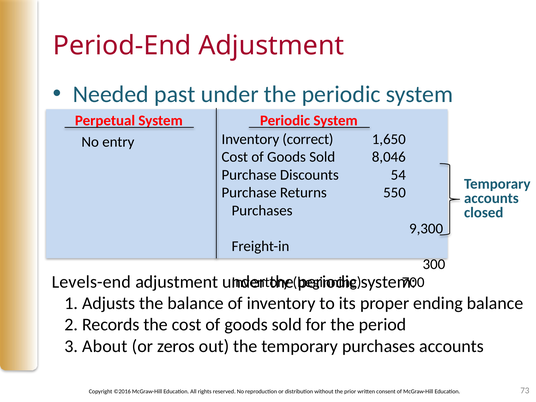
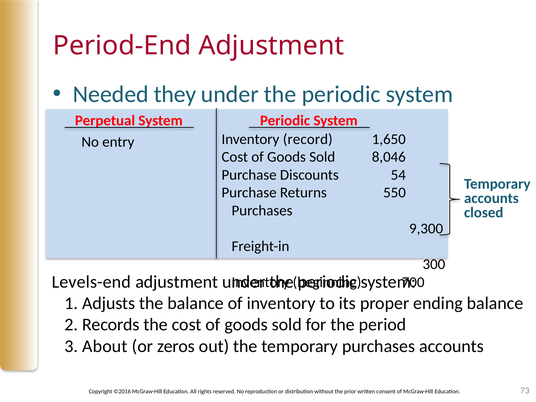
past: past -> they
correct: correct -> record
